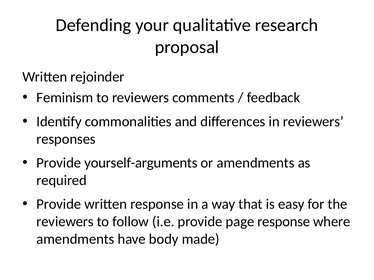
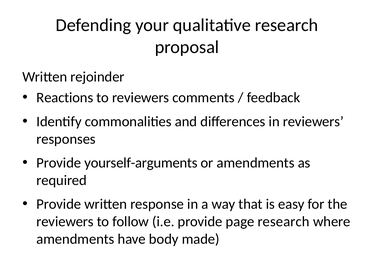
Feminism: Feminism -> Reactions
page response: response -> research
